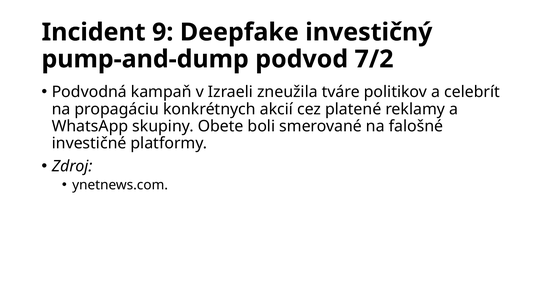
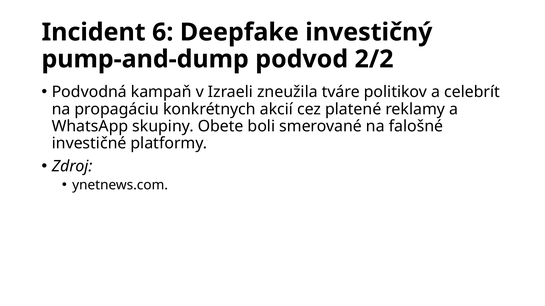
9: 9 -> 6
7/2: 7/2 -> 2/2
